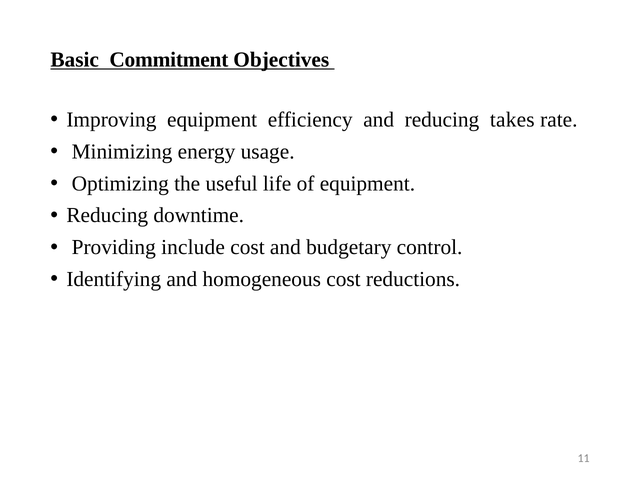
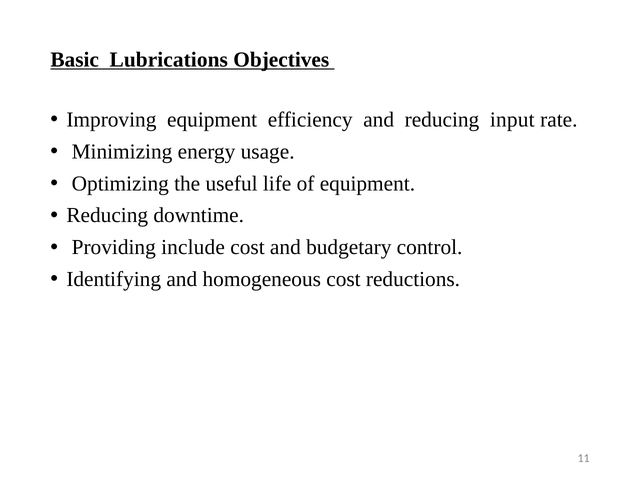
Commitment: Commitment -> Lubrications
takes: takes -> input
